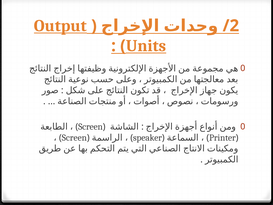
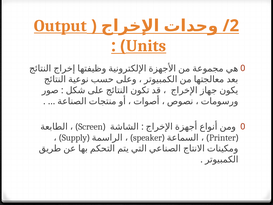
Screen at (74, 137): Screen -> Supply
